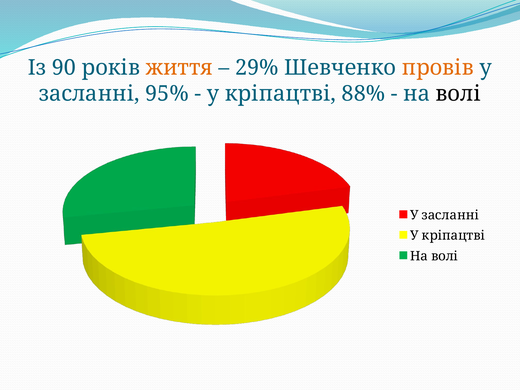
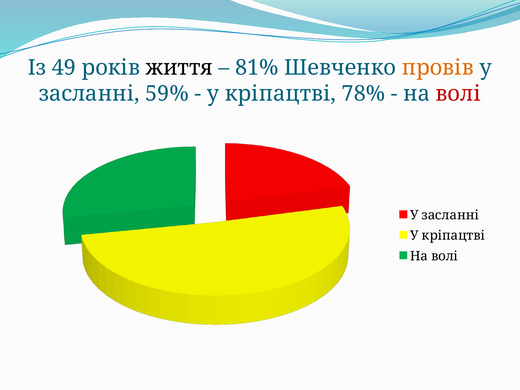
90: 90 -> 49
життя colour: orange -> black
29%: 29% -> 81%
95%: 95% -> 59%
88%: 88% -> 78%
волі at (458, 94) colour: black -> red
